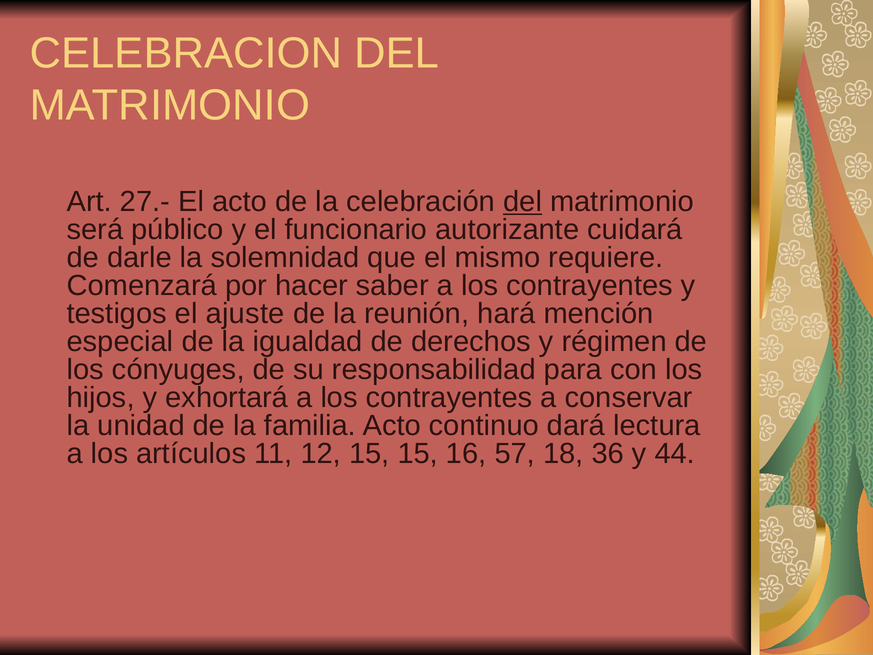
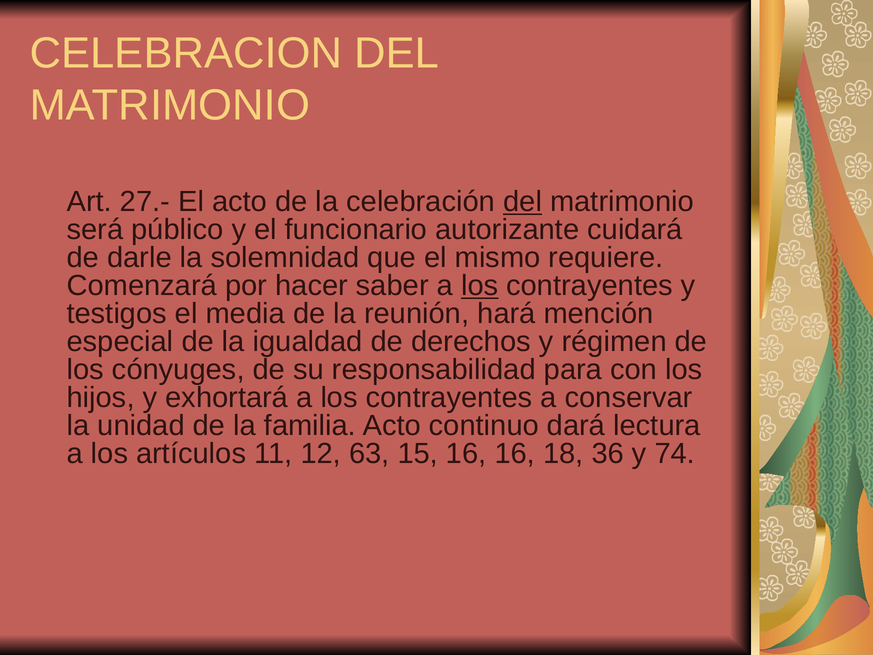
los at (480, 286) underline: none -> present
ajuste: ajuste -> media
12 15: 15 -> 63
16 57: 57 -> 16
44: 44 -> 74
